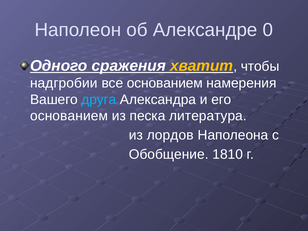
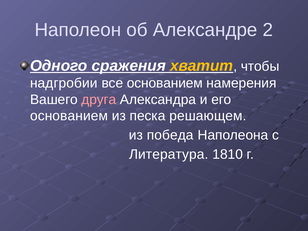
0: 0 -> 2
друга colour: light blue -> pink
литература: литература -> решающем
лордов: лордов -> победа
Обобщение: Обобщение -> Литература
